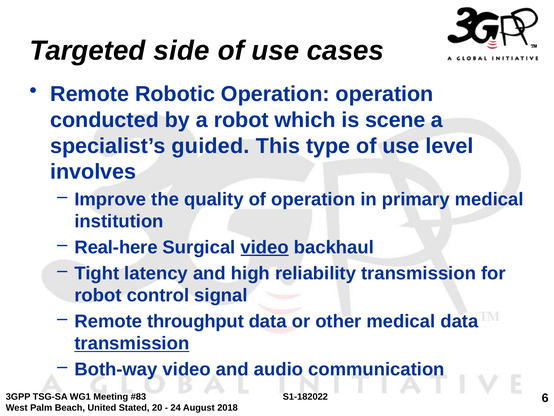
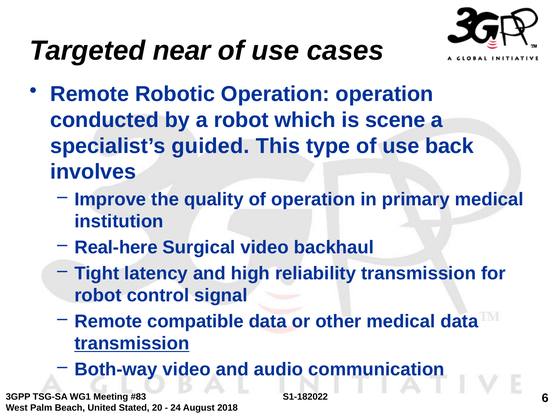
side: side -> near
level: level -> back
video at (265, 247) underline: present -> none
throughput: throughput -> compatible
